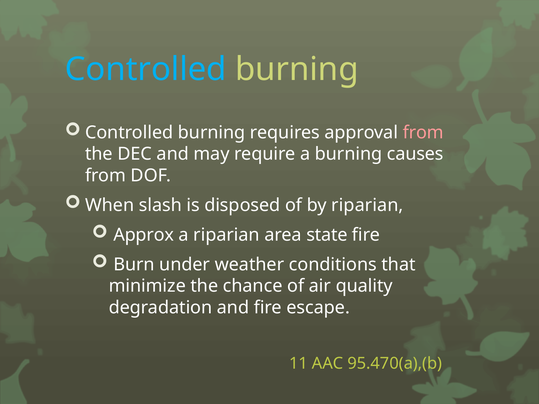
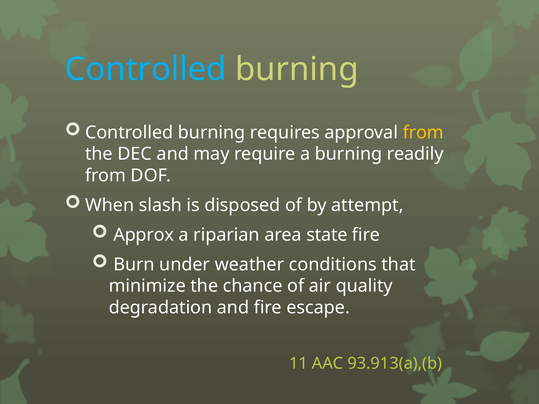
from at (423, 133) colour: pink -> yellow
causes: causes -> readily
by riparian: riparian -> attempt
95.470(a),(b: 95.470(a),(b -> 93.913(a),(b
